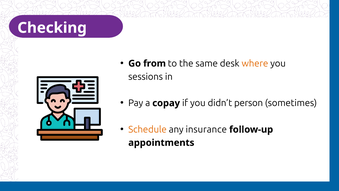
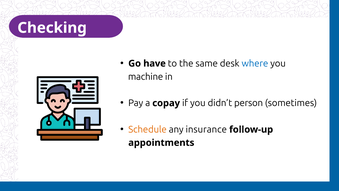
from: from -> have
where colour: orange -> blue
sessions: sessions -> machine
